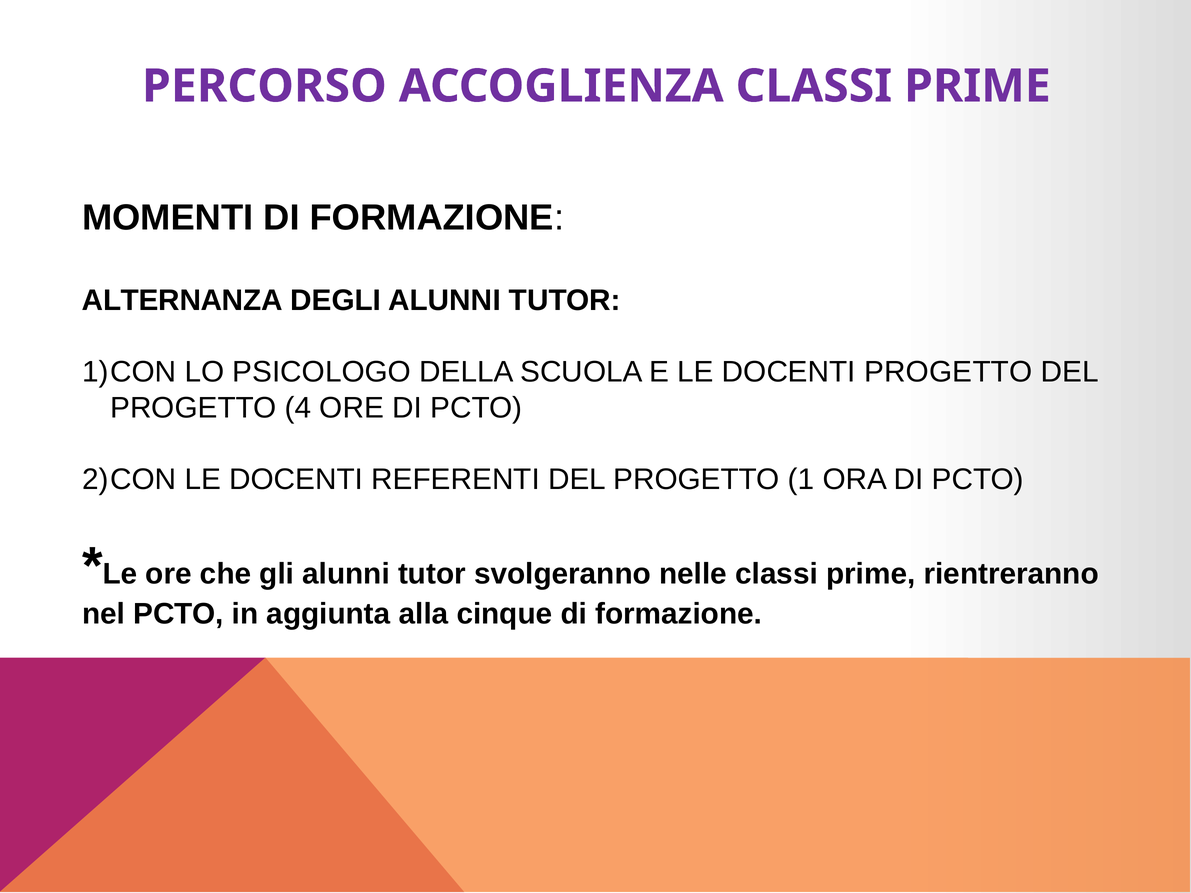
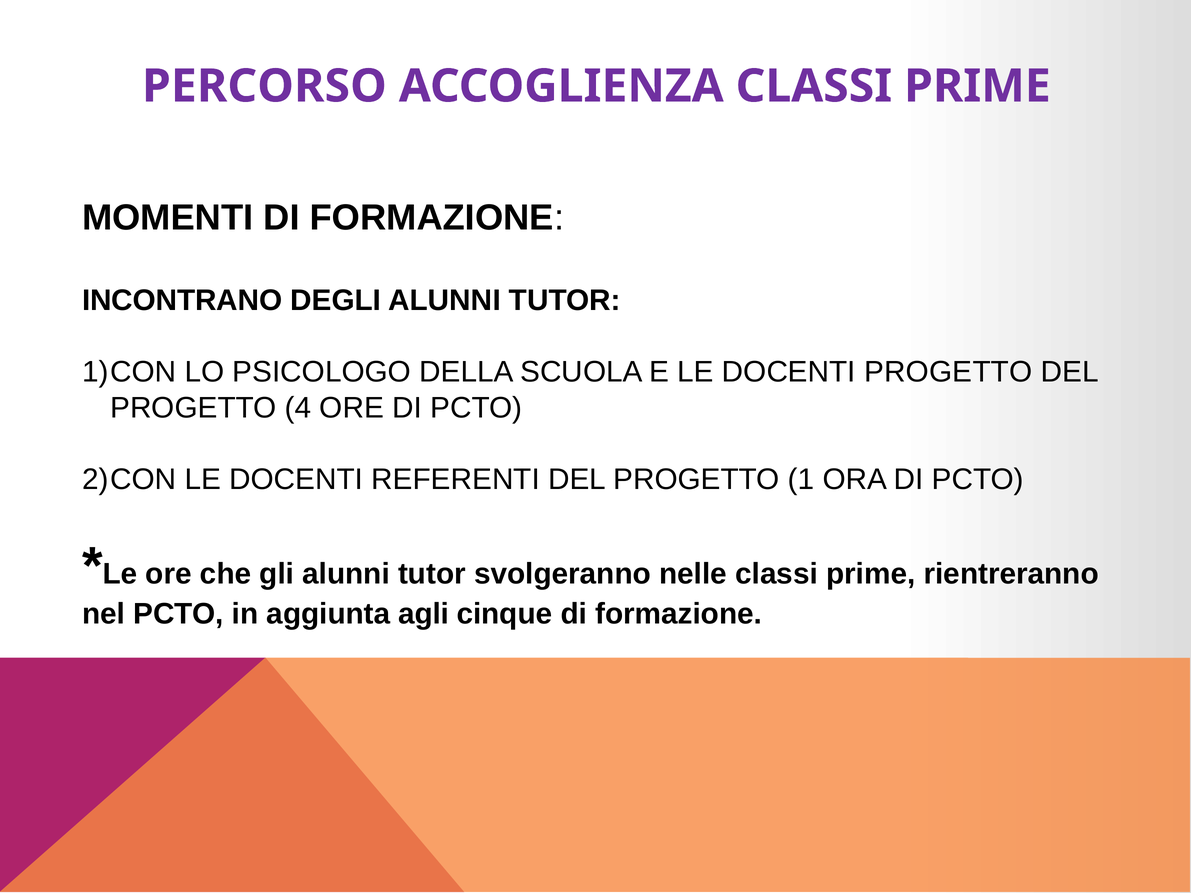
ALTERNANZA: ALTERNANZA -> INCONTRANO
alla: alla -> agli
